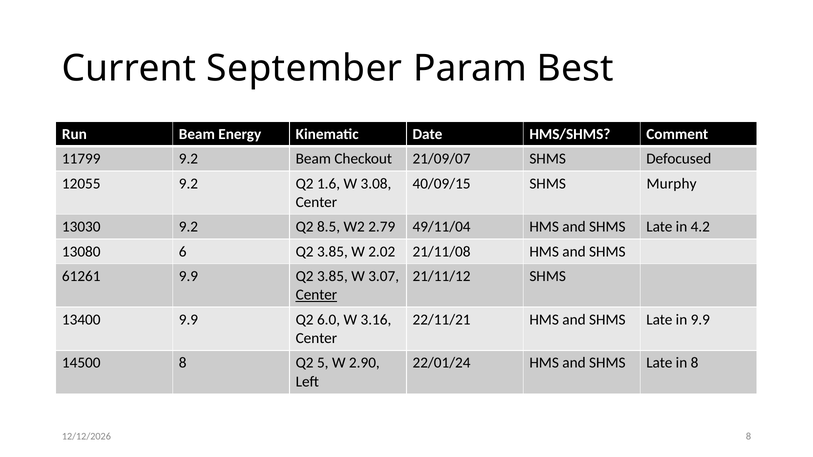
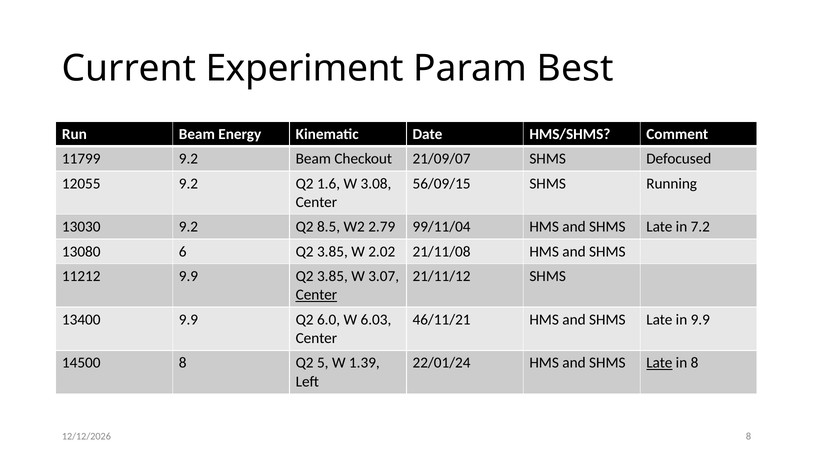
September: September -> Experiment
40/09/15: 40/09/15 -> 56/09/15
Murphy: Murphy -> Running
49/11/04: 49/11/04 -> 99/11/04
4.2: 4.2 -> 7.2
61261: 61261 -> 11212
3.16: 3.16 -> 6.03
22/11/21: 22/11/21 -> 46/11/21
2.90: 2.90 -> 1.39
Late at (659, 363) underline: none -> present
